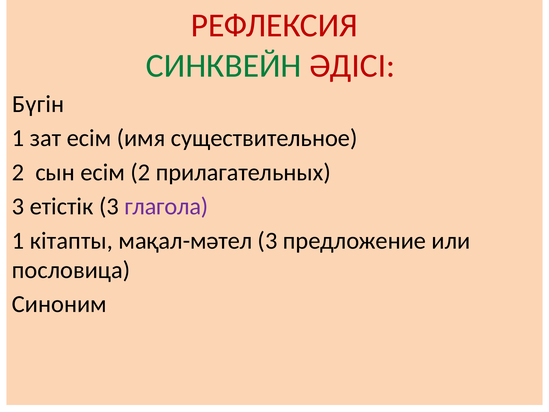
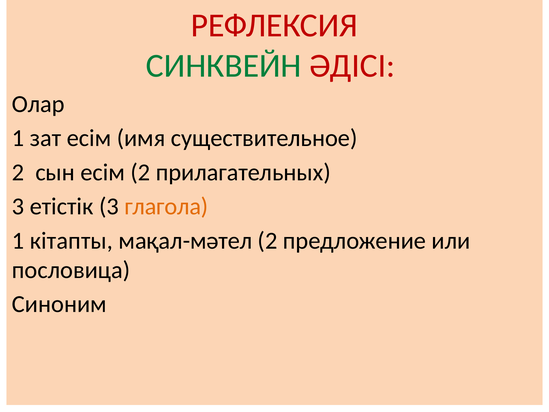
Бүгін: Бүгін -> Олар
глагола colour: purple -> orange
мақал-мәтел 3: 3 -> 2
